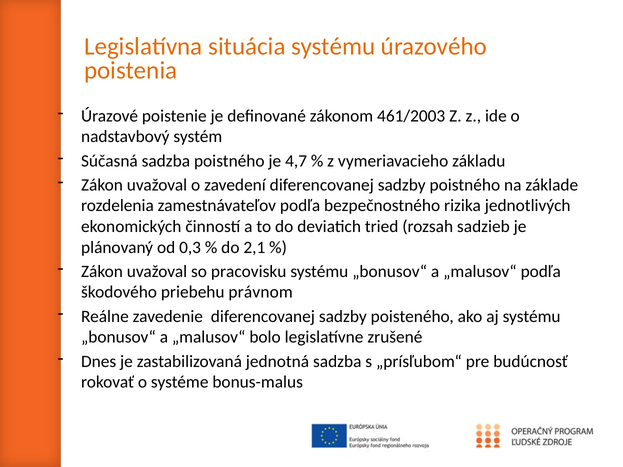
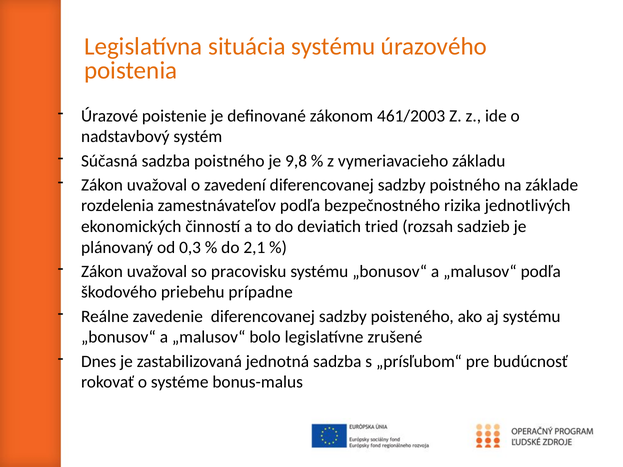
4,7: 4,7 -> 9,8
právnom: právnom -> prípadne
